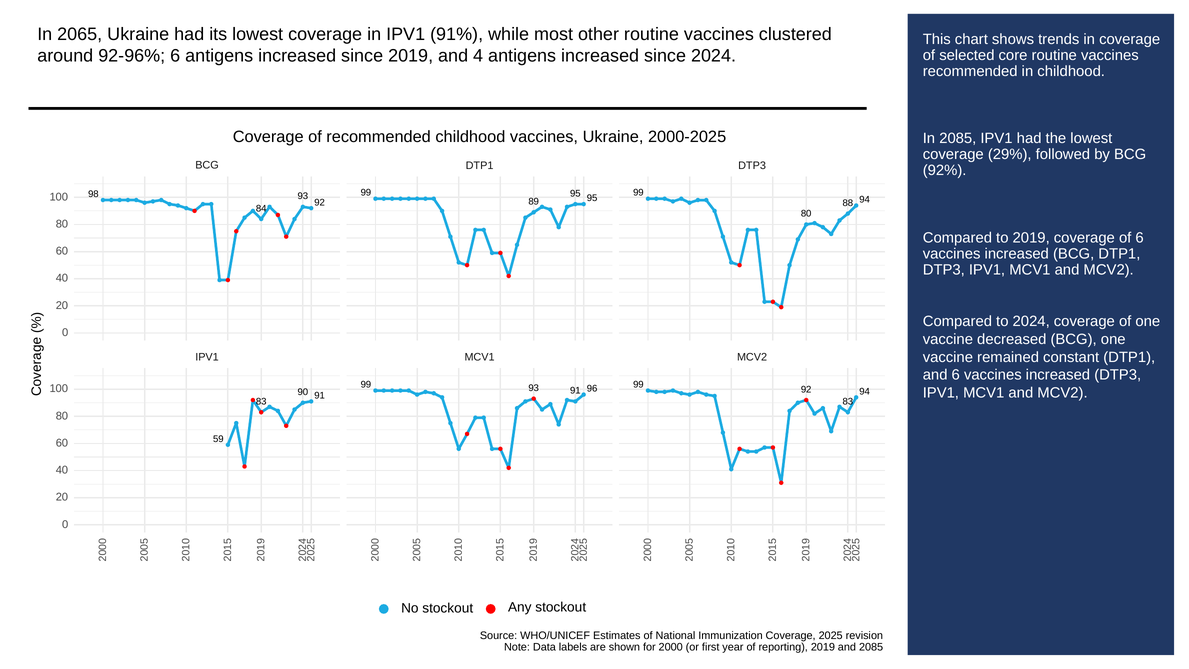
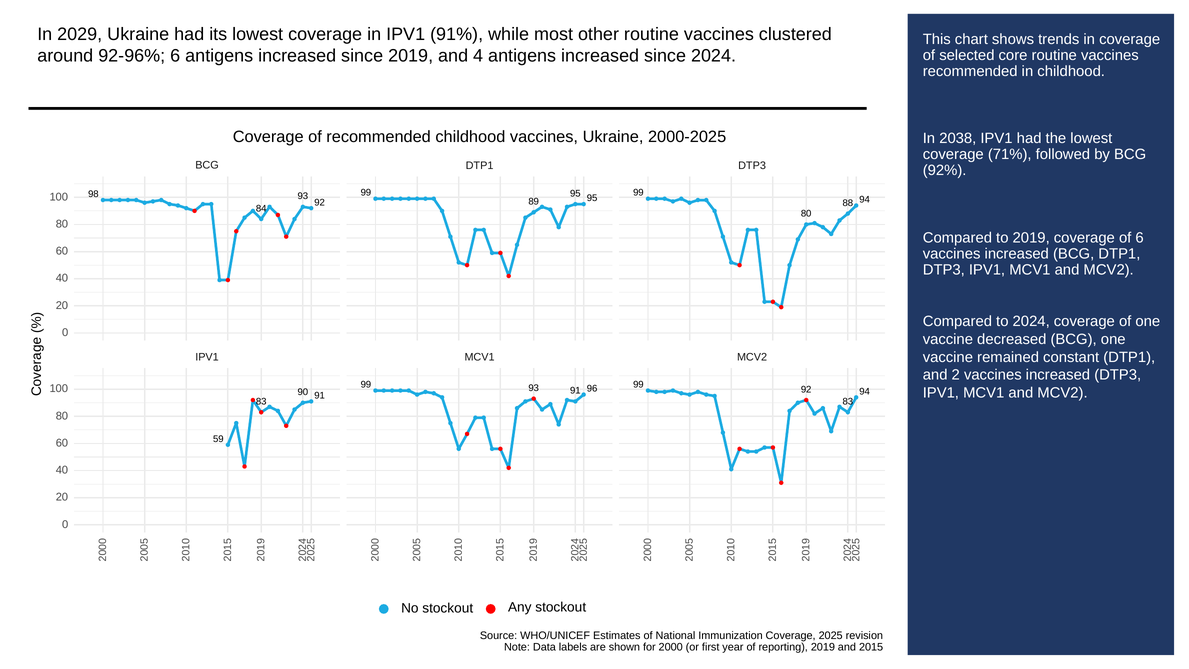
2065: 2065 -> 2029
In 2085: 2085 -> 2038
29%: 29% -> 71%
and 6: 6 -> 2
and 2085: 2085 -> 2015
